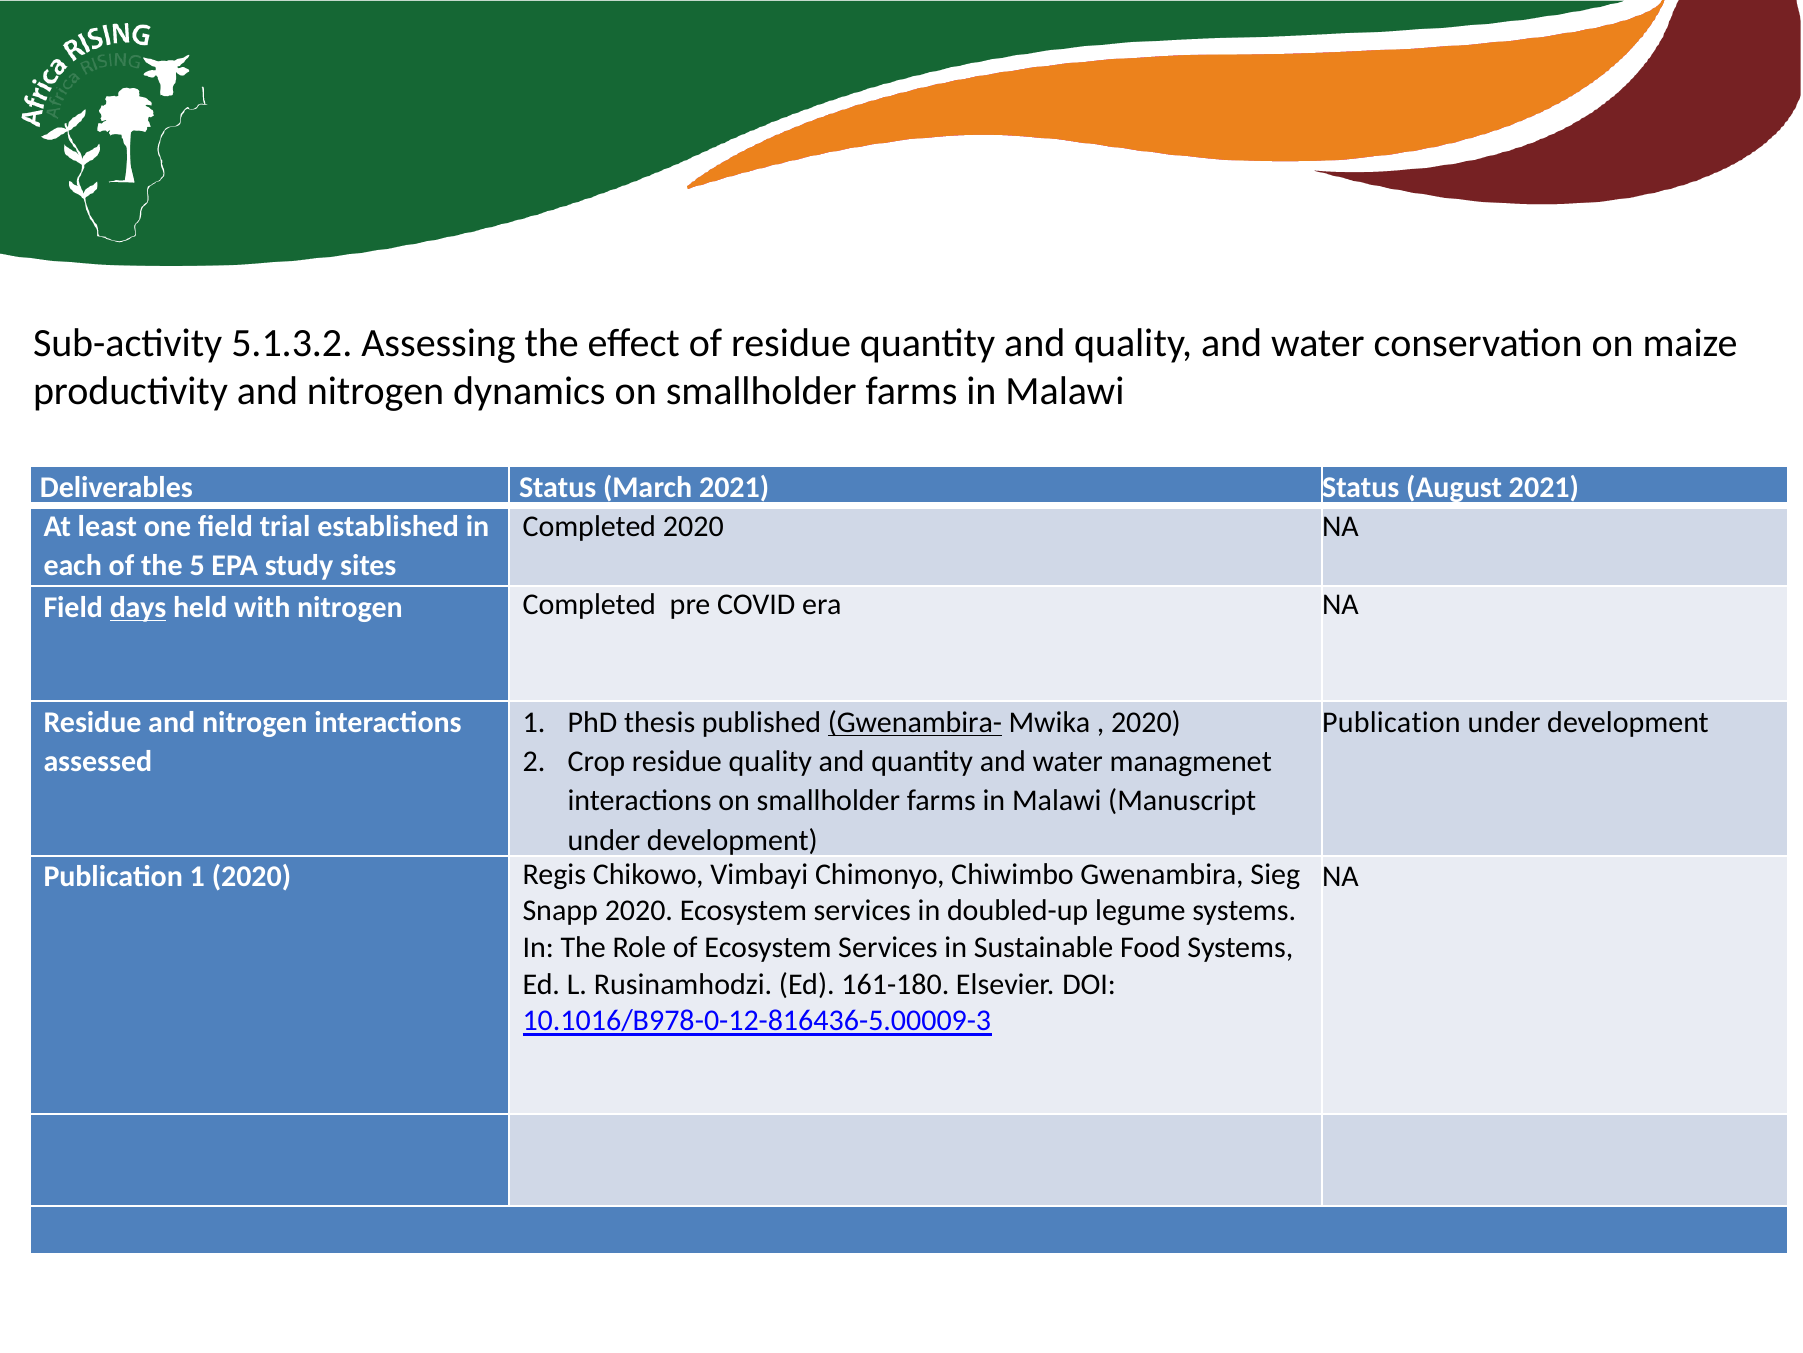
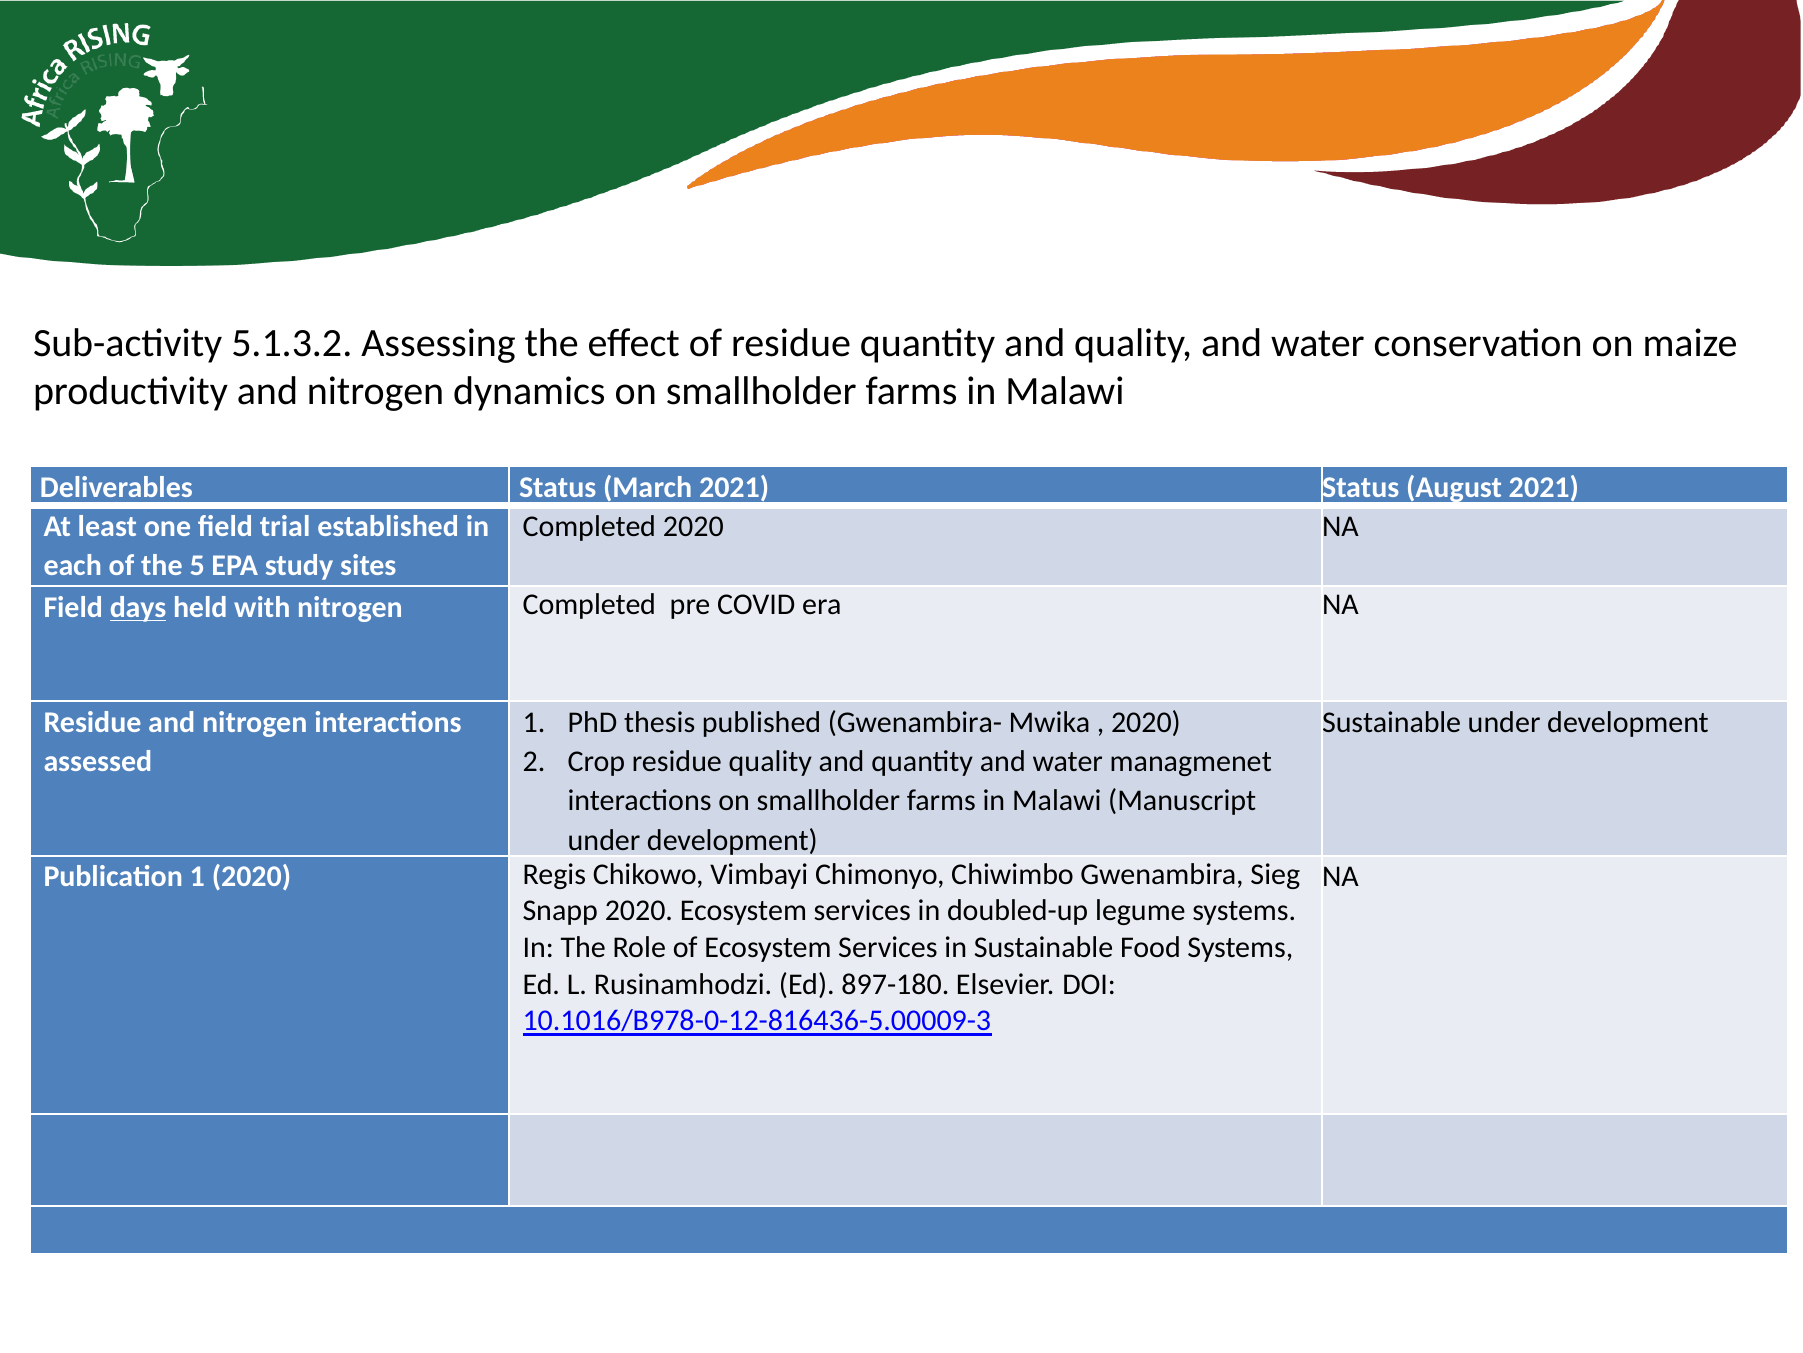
Gwenambira- underline: present -> none
Publication at (1391, 722): Publication -> Sustainable
161-180: 161-180 -> 897-180
